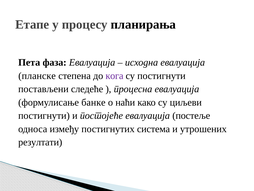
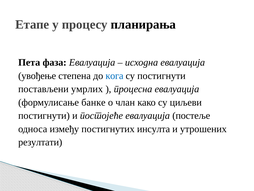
планске: планске -> увођење
кога colour: purple -> blue
следеће: следеће -> умрлих
наћи: наћи -> члан
система: система -> инсулта
